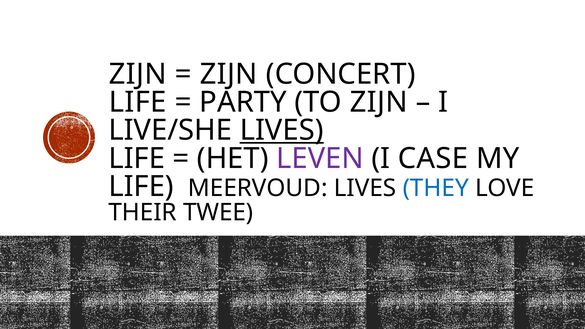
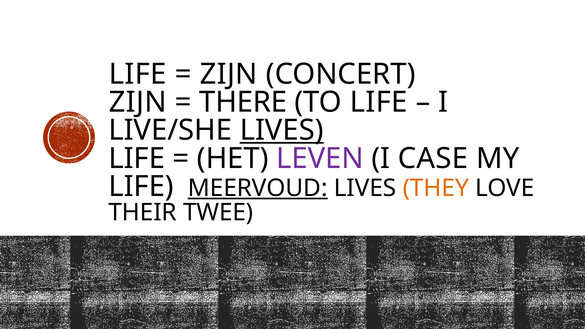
ZIJN at (138, 74): ZIJN -> LIFE
LIFE at (138, 102): LIFE -> ZIJN
PARTY: PARTY -> THERE
TO ZIJN: ZIJN -> LIFE
MEERVOUD underline: none -> present
THEY colour: blue -> orange
